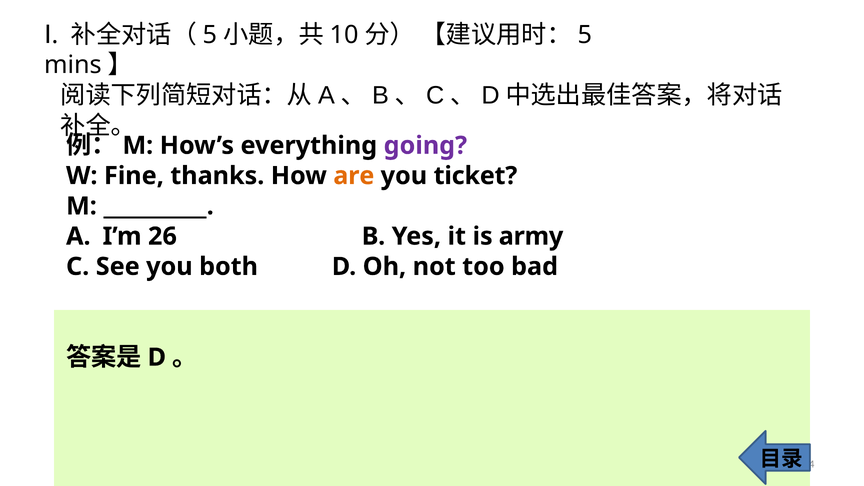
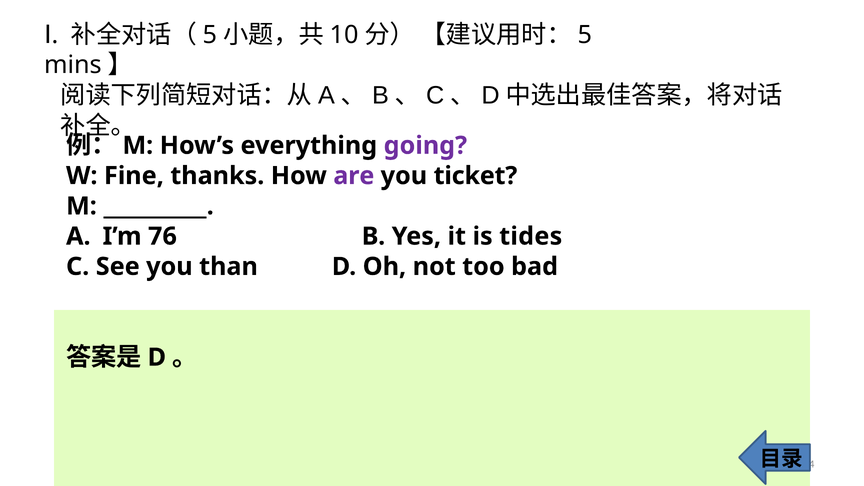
are colour: orange -> purple
26: 26 -> 76
army: army -> tides
both: both -> than
